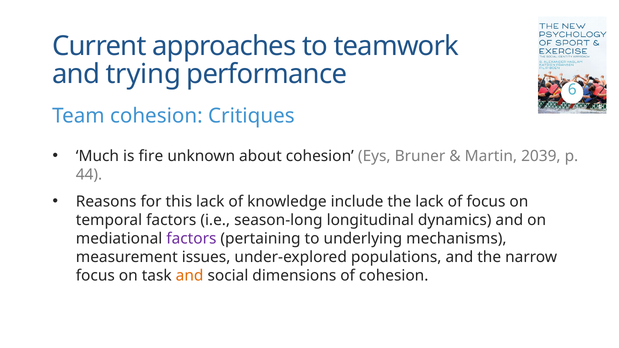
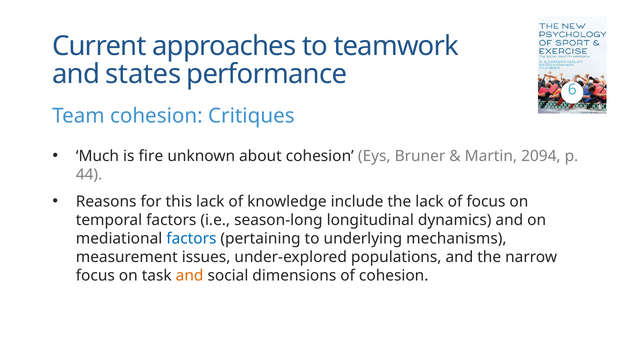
trying: trying -> states
2039: 2039 -> 2094
factors at (191, 239) colour: purple -> blue
